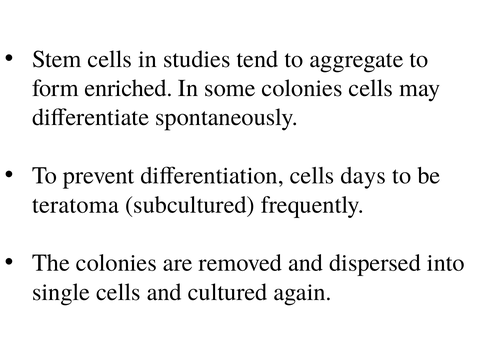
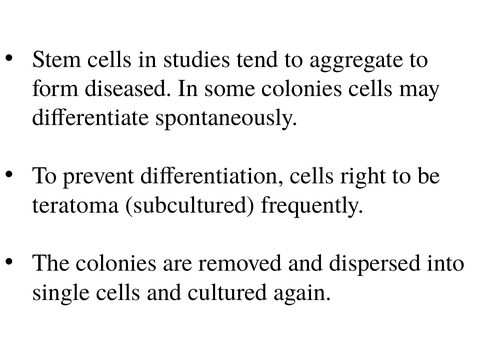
enriched: enriched -> diseased
days: days -> right
